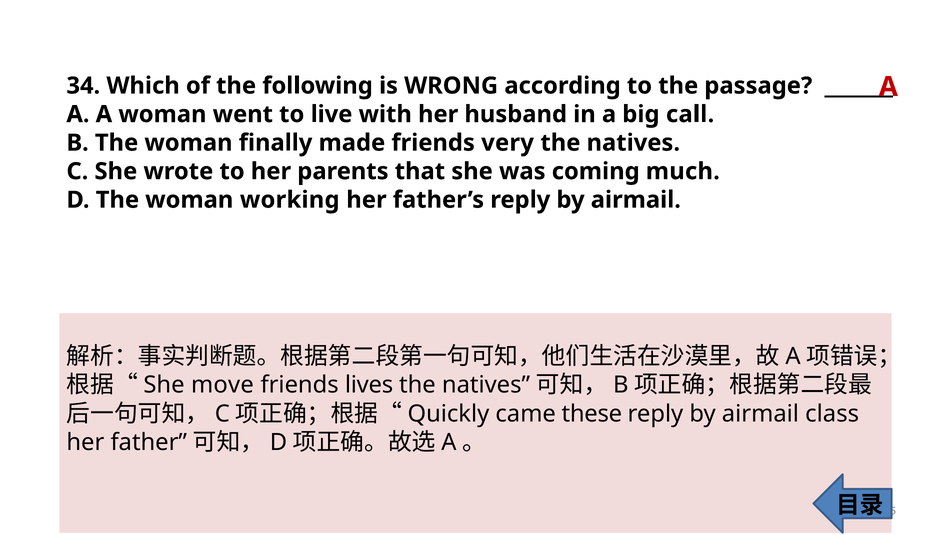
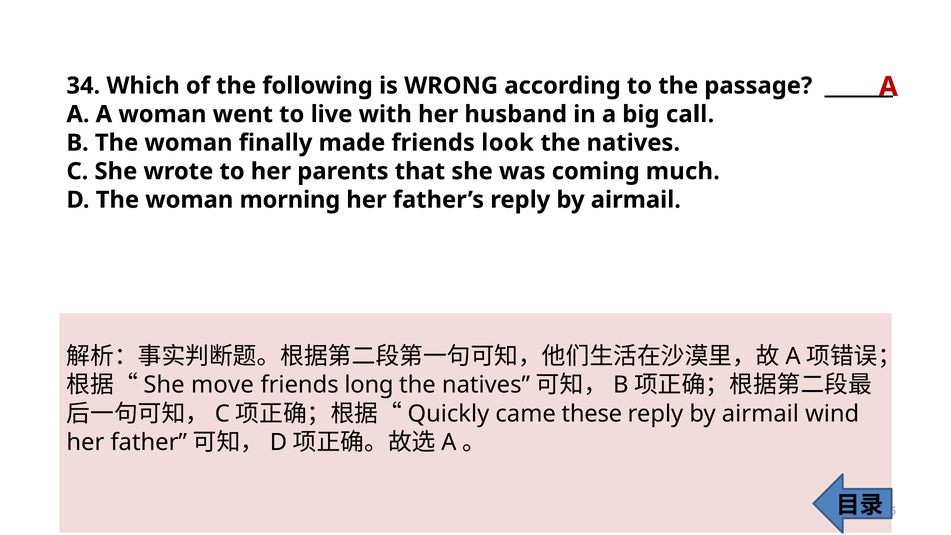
very: very -> look
working: working -> morning
lives: lives -> long
class: class -> wind
